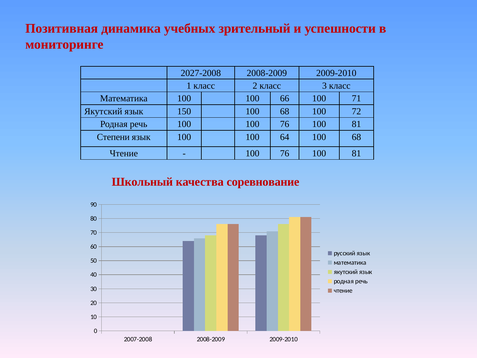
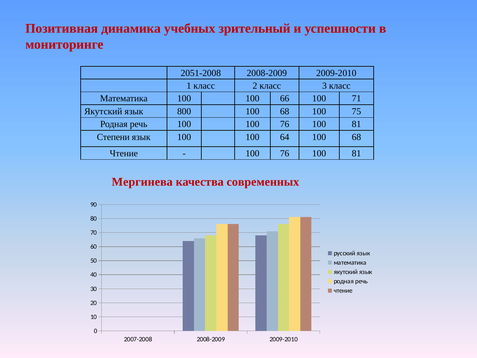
2027-2008: 2027-2008 -> 2051-2008
150: 150 -> 800
72: 72 -> 75
Школьный: Школьный -> Мергинева
соревнование: соревнование -> современных
